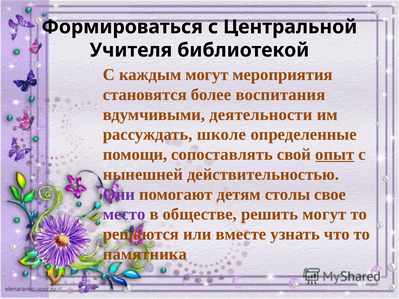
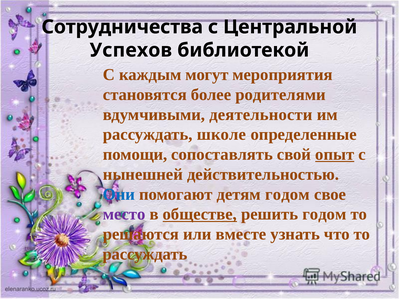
Формироваться: Формироваться -> Сотрудничества
Учителя: Учителя -> Успехов
воспитания: воспитания -> родителями
Они colour: purple -> blue
детям столы: столы -> годом
обществе underline: none -> present
решить могут: могут -> годом
памятника at (145, 254): памятника -> рассуждать
